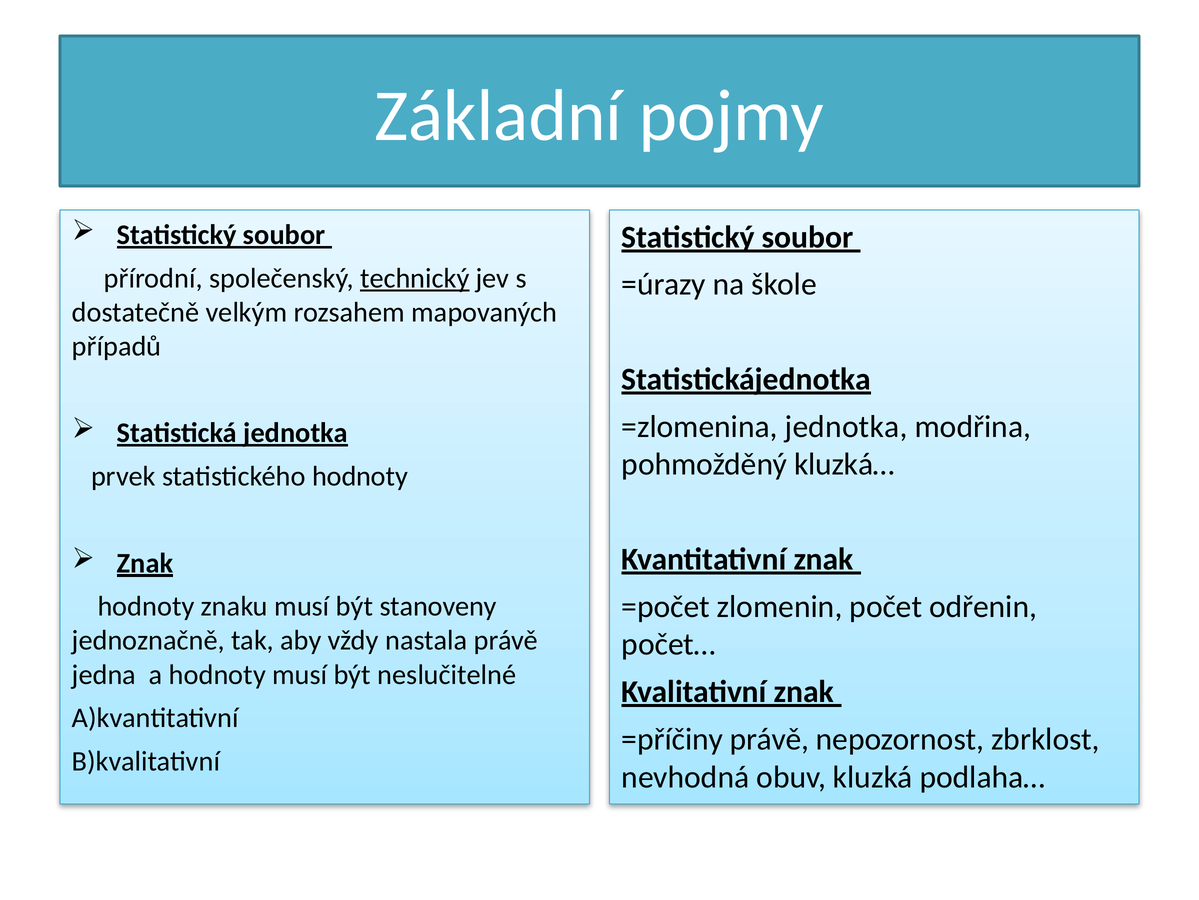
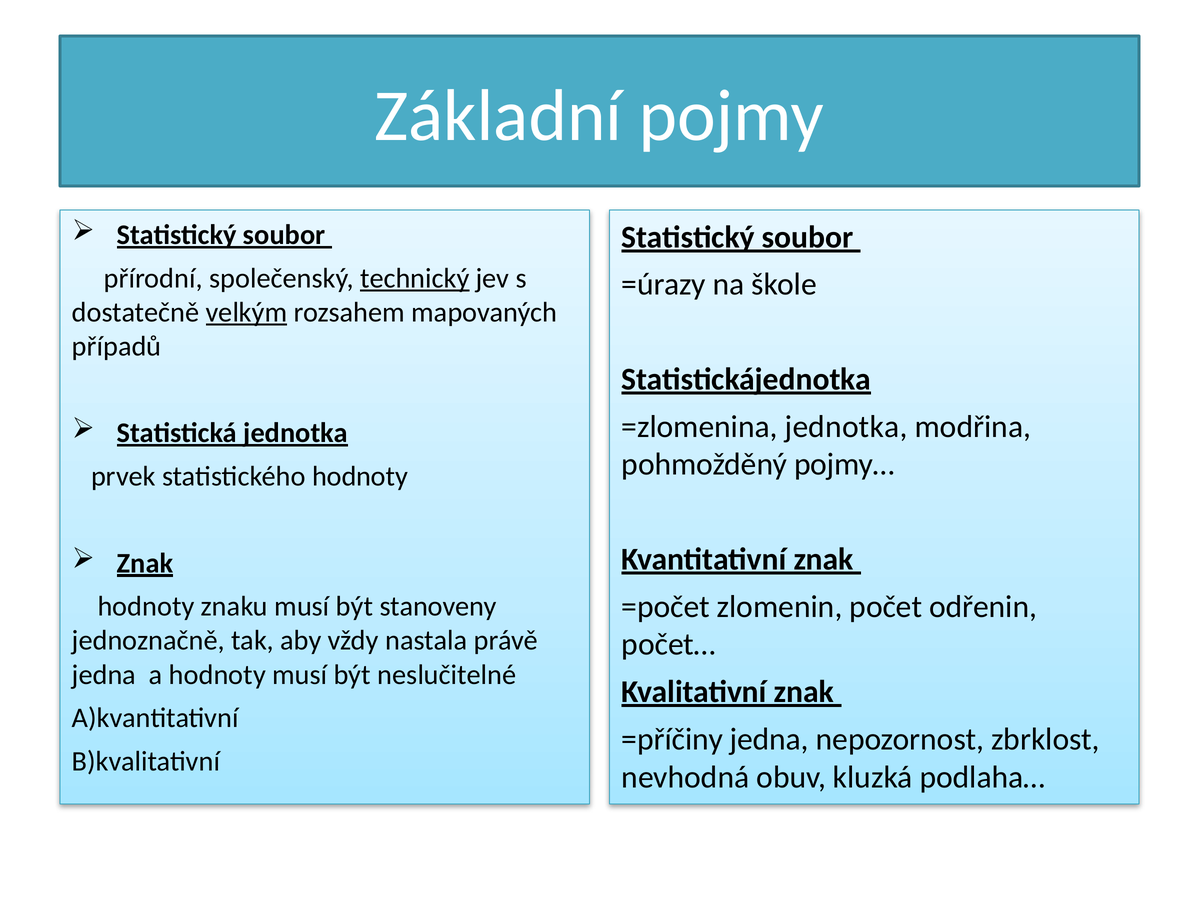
velkým underline: none -> present
kluzká…: kluzká… -> pojmy…
=příčiny právě: právě -> jedna
